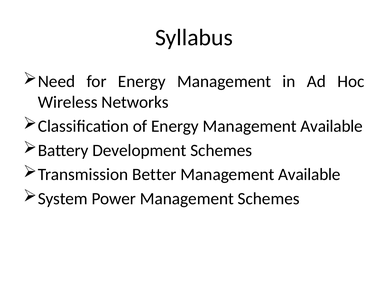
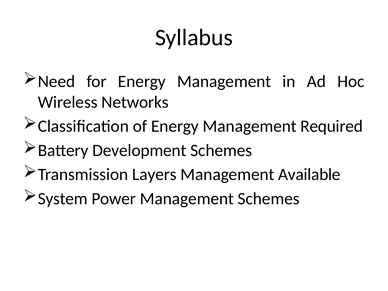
Energy Management Available: Available -> Required
Better: Better -> Layers
